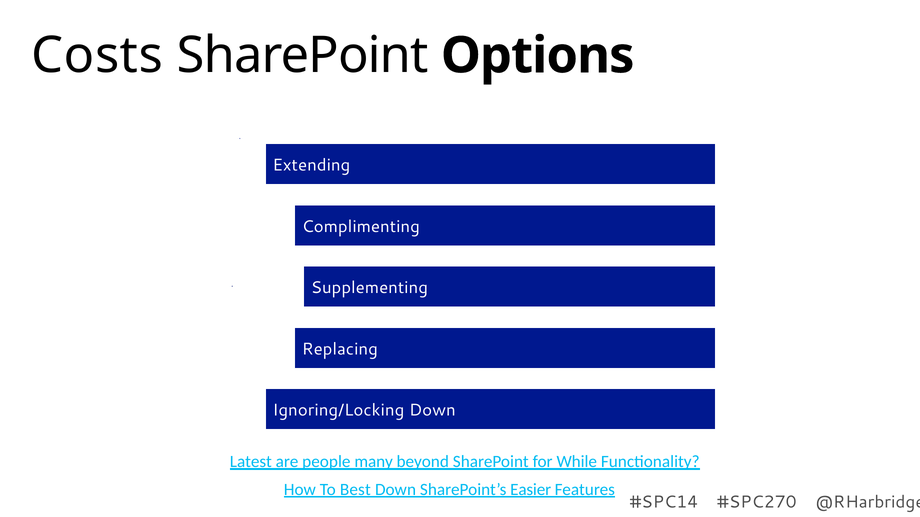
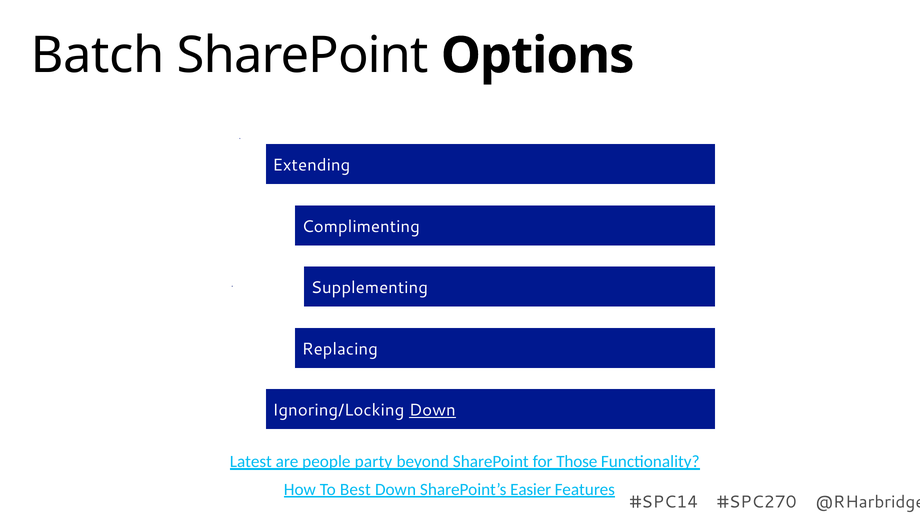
Costs: Costs -> Batch
Down at (432, 411) underline: none -> present
many: many -> party
While: While -> Those
